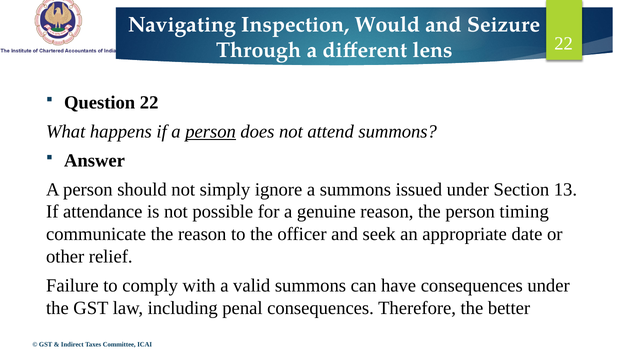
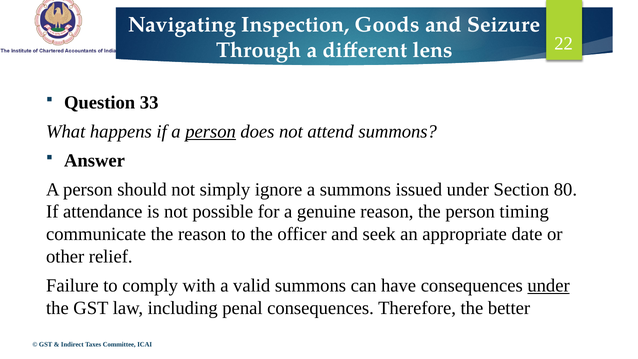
Would: Would -> Goods
Question 22: 22 -> 33
13: 13 -> 80
under at (549, 285) underline: none -> present
